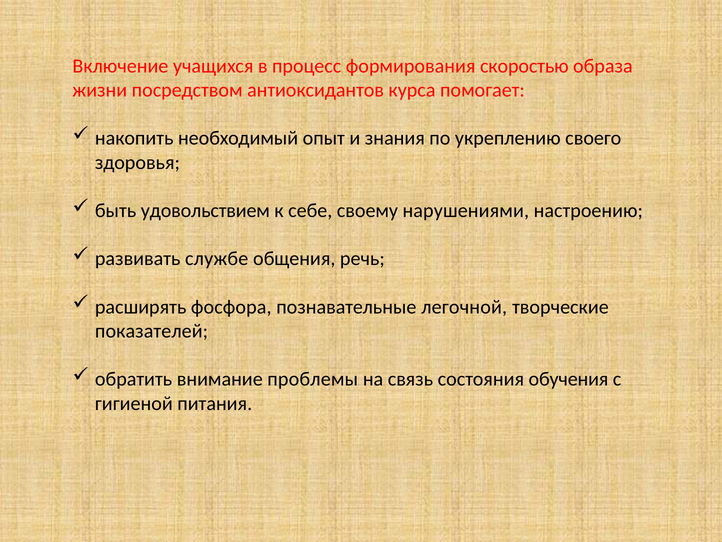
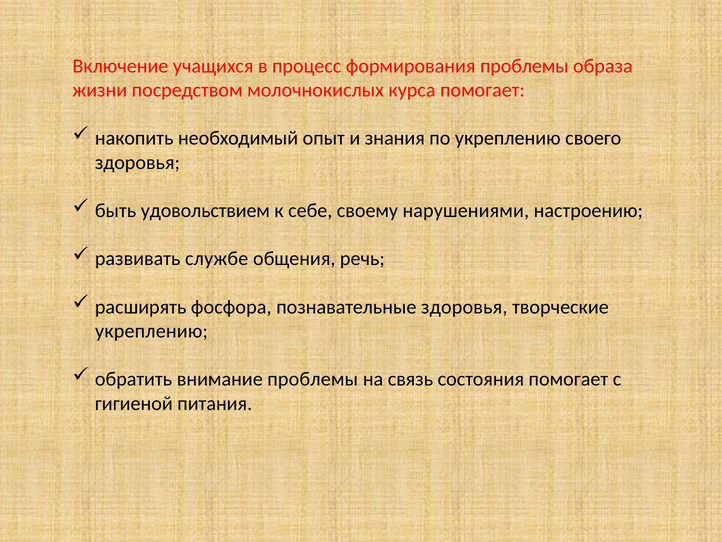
формирования скоростью: скоростью -> проблемы
антиоксидантов: антиоксидантов -> молочнокислых
познавательные легочной: легочной -> здоровья
показателей at (152, 331): показателей -> укреплению
состояния обучения: обучения -> помогает
